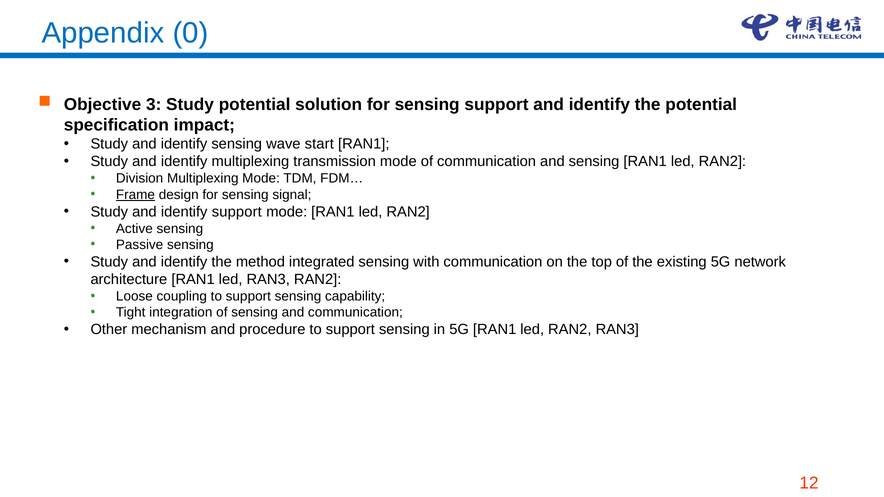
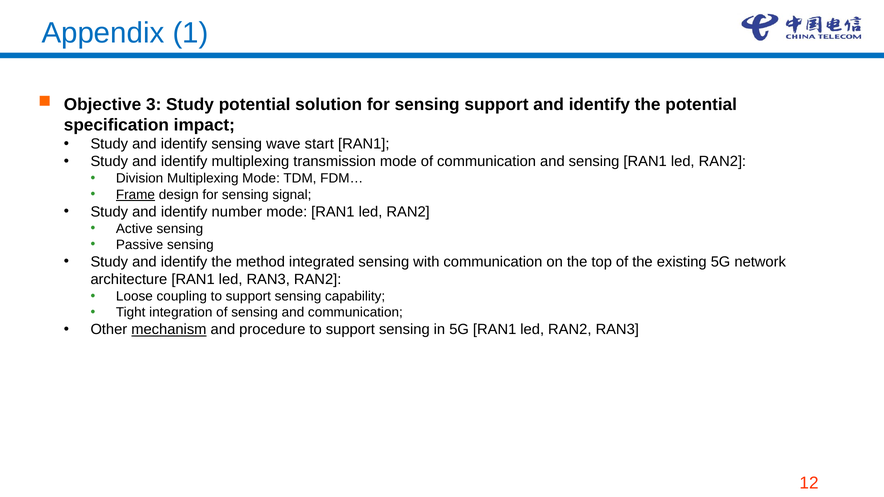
0: 0 -> 1
identify support: support -> number
mechanism underline: none -> present
